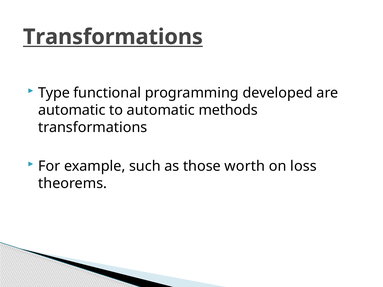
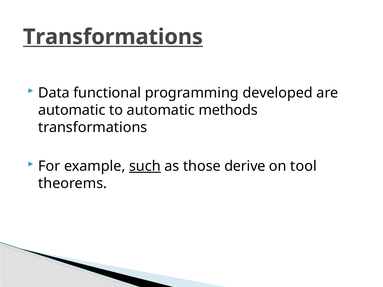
Type: Type -> Data
such underline: none -> present
worth: worth -> derive
loss: loss -> tool
